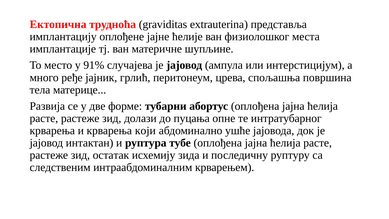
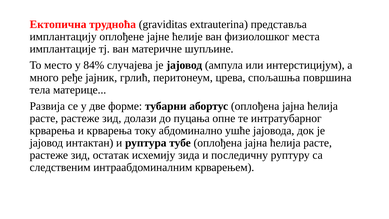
91%: 91% -> 84%
који: који -> току
